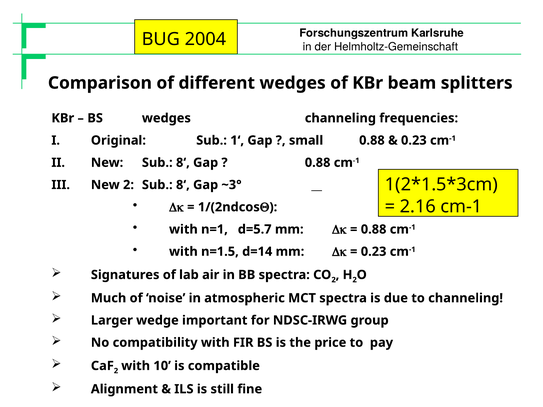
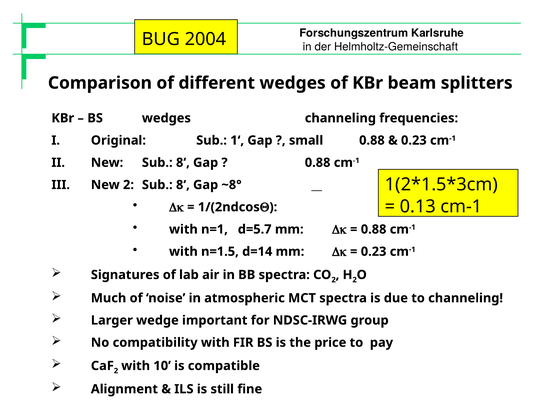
~3°: ~3° -> ~8°
2.16: 2.16 -> 0.13
